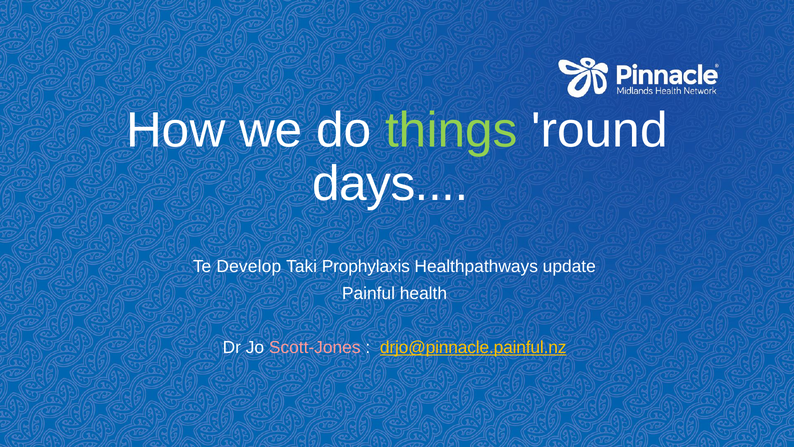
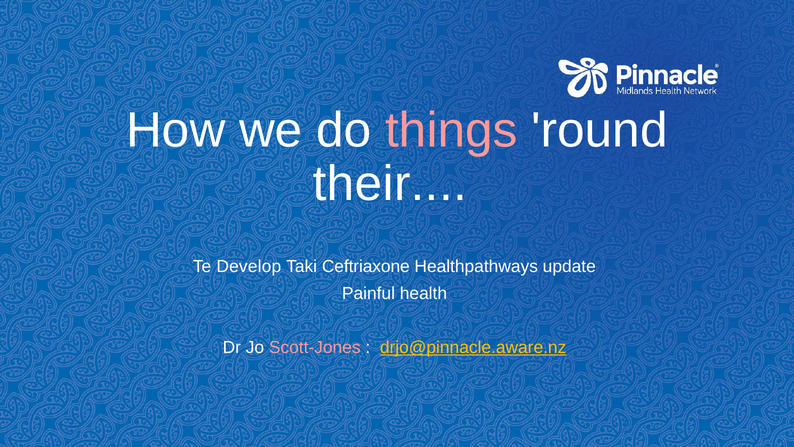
things colour: light green -> pink
days: days -> their
Prophylaxis: Prophylaxis -> Ceftriaxone
drjo@pinnacle.painful.nz: drjo@pinnacle.painful.nz -> drjo@pinnacle.aware.nz
